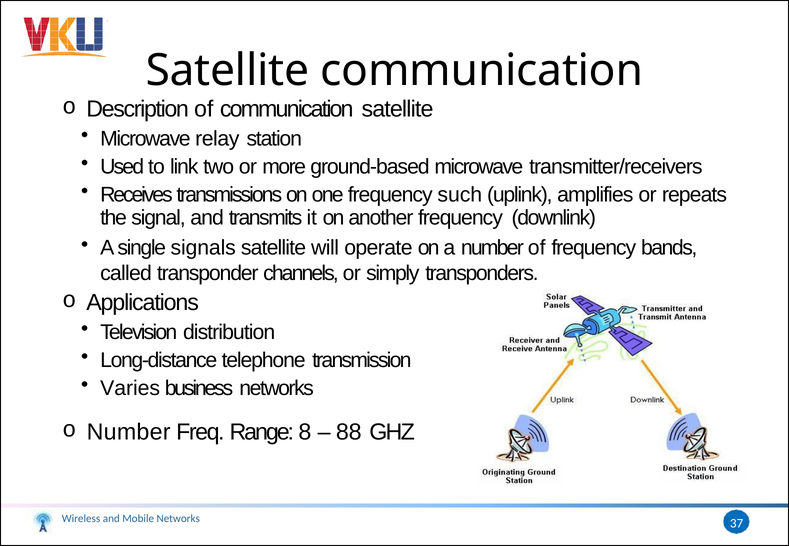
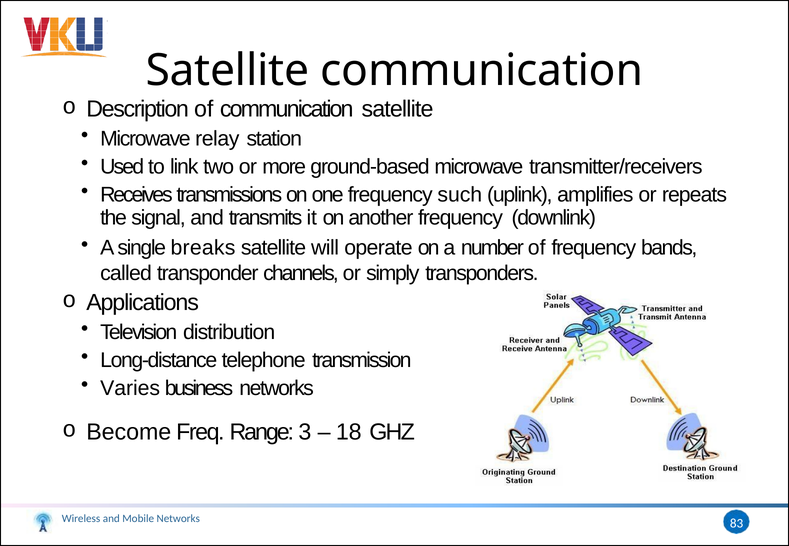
signals: signals -> breaks
Number at (129, 432): Number -> Become
8: 8 -> 3
88: 88 -> 18
37: 37 -> 83
